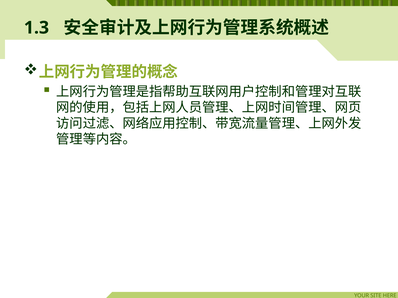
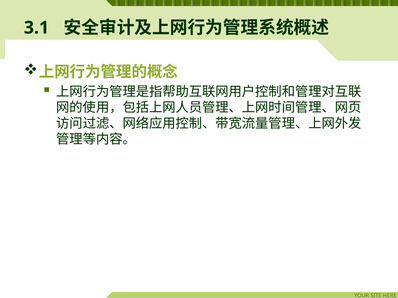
1.3: 1.3 -> 3.1
